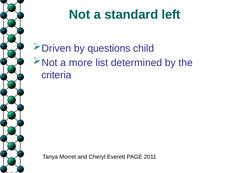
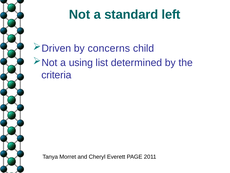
questions: questions -> concerns
more: more -> using
